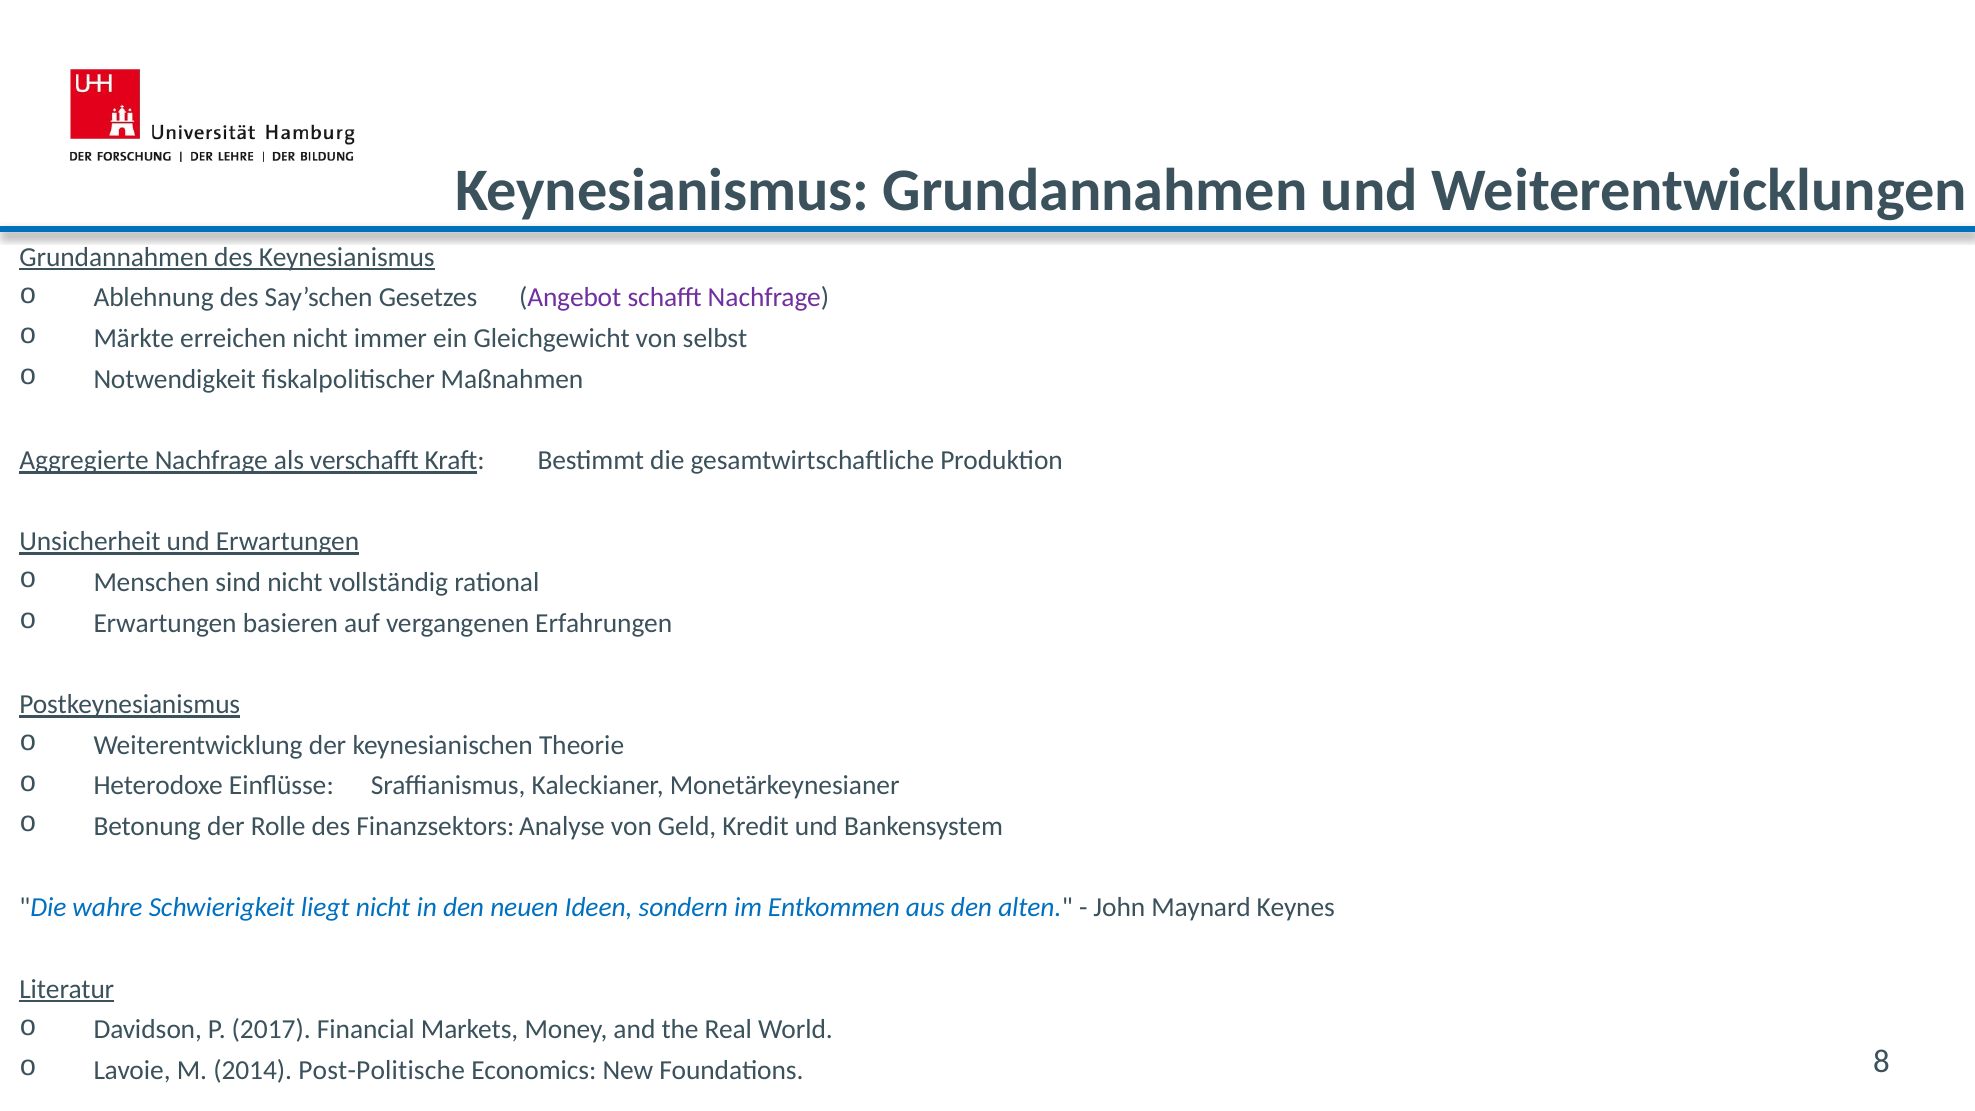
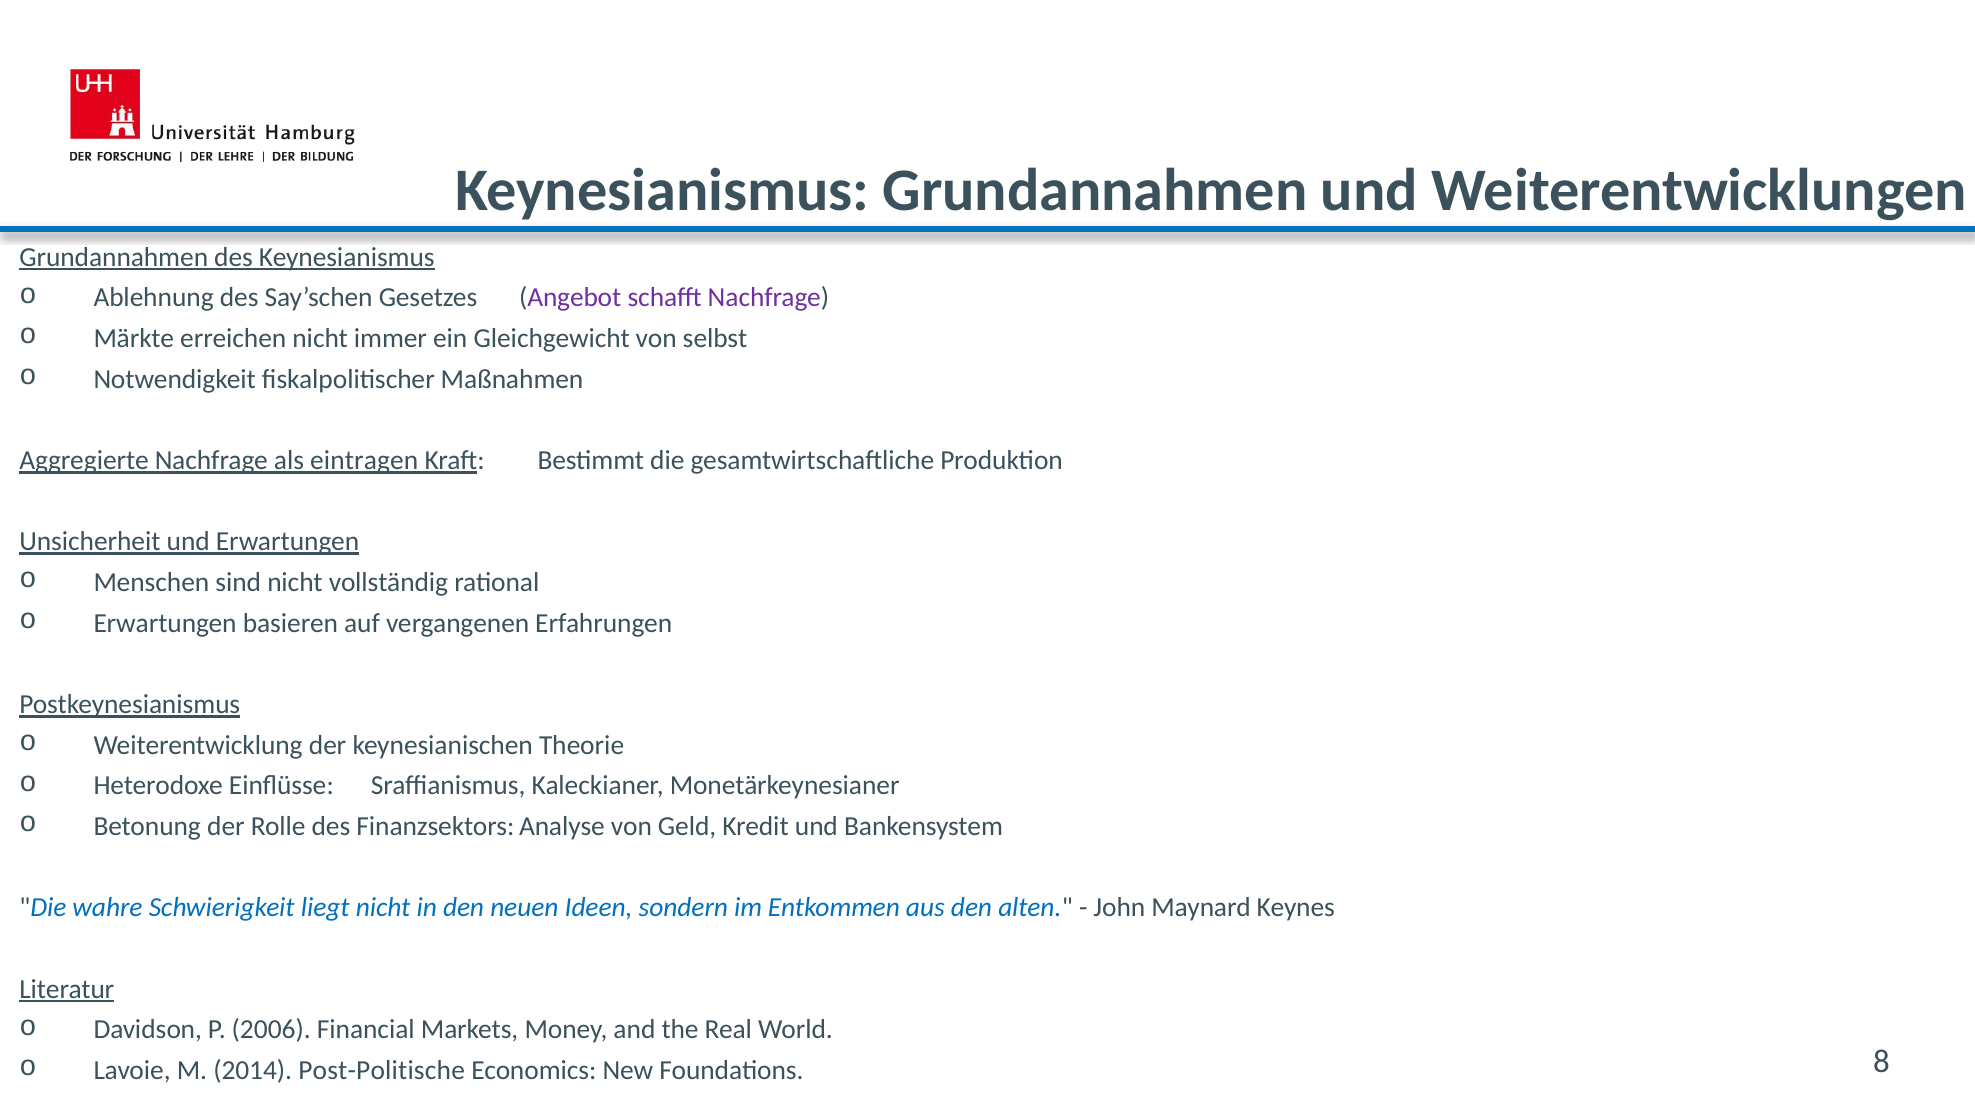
verschafft: verschafft -> eintragen
2017: 2017 -> 2006
